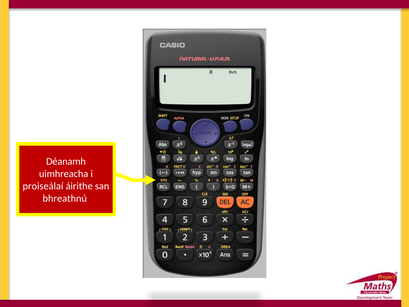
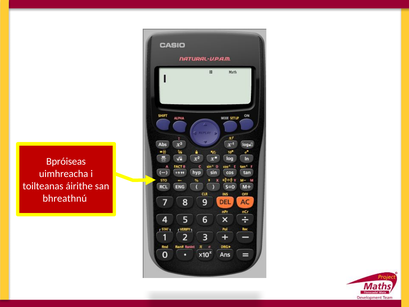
Déanamh: Déanamh -> Bpróiseas
proiseálaí: proiseálaí -> toilteanas
